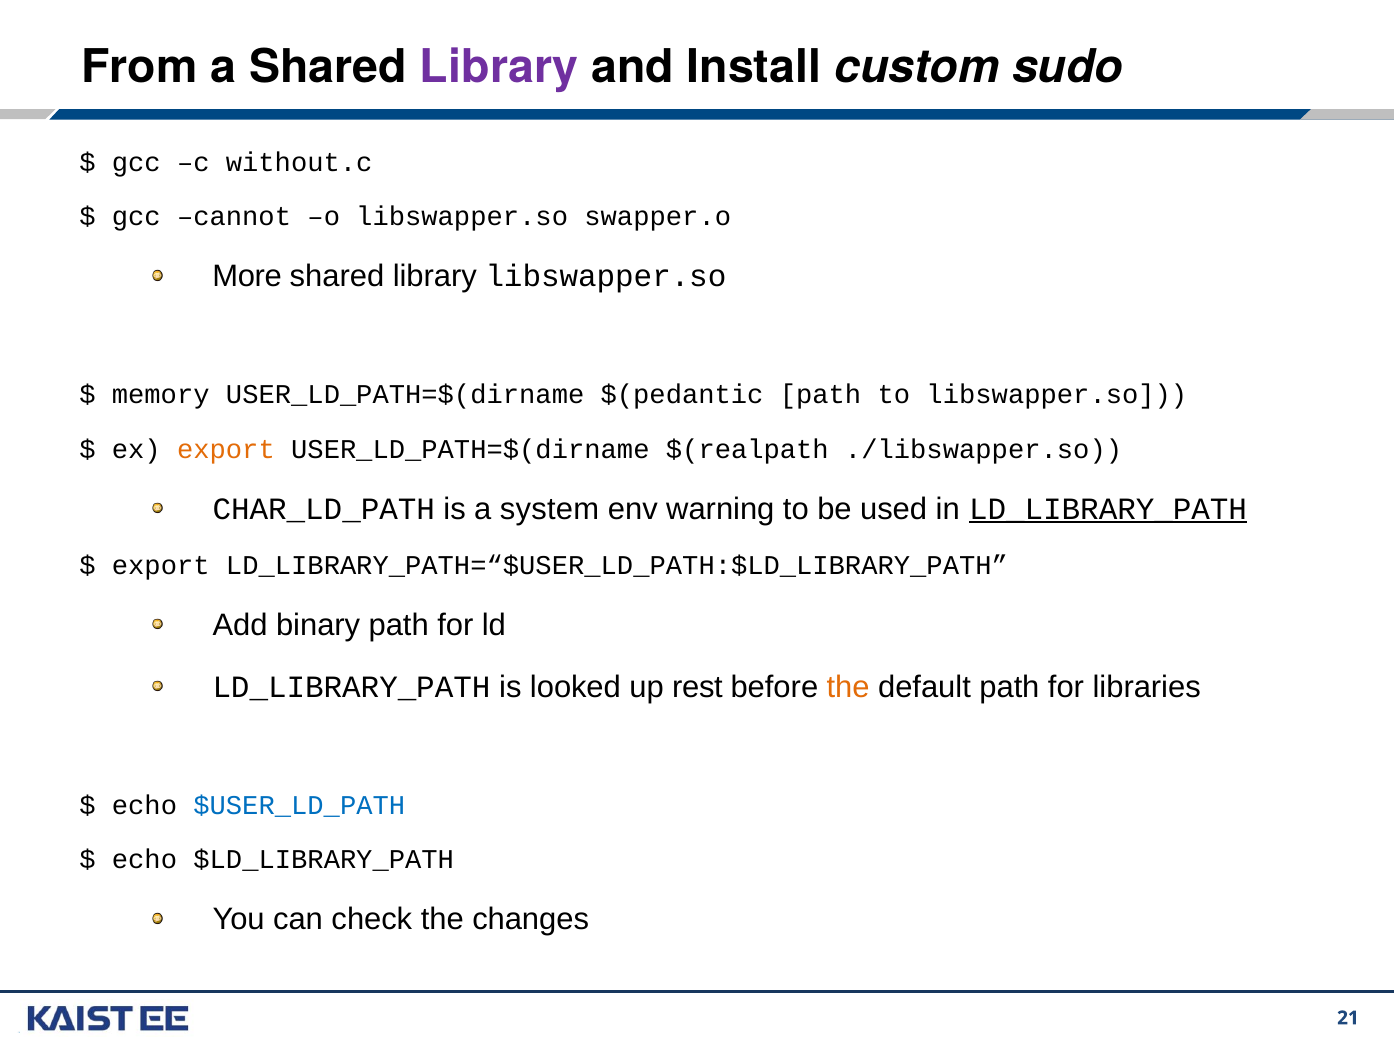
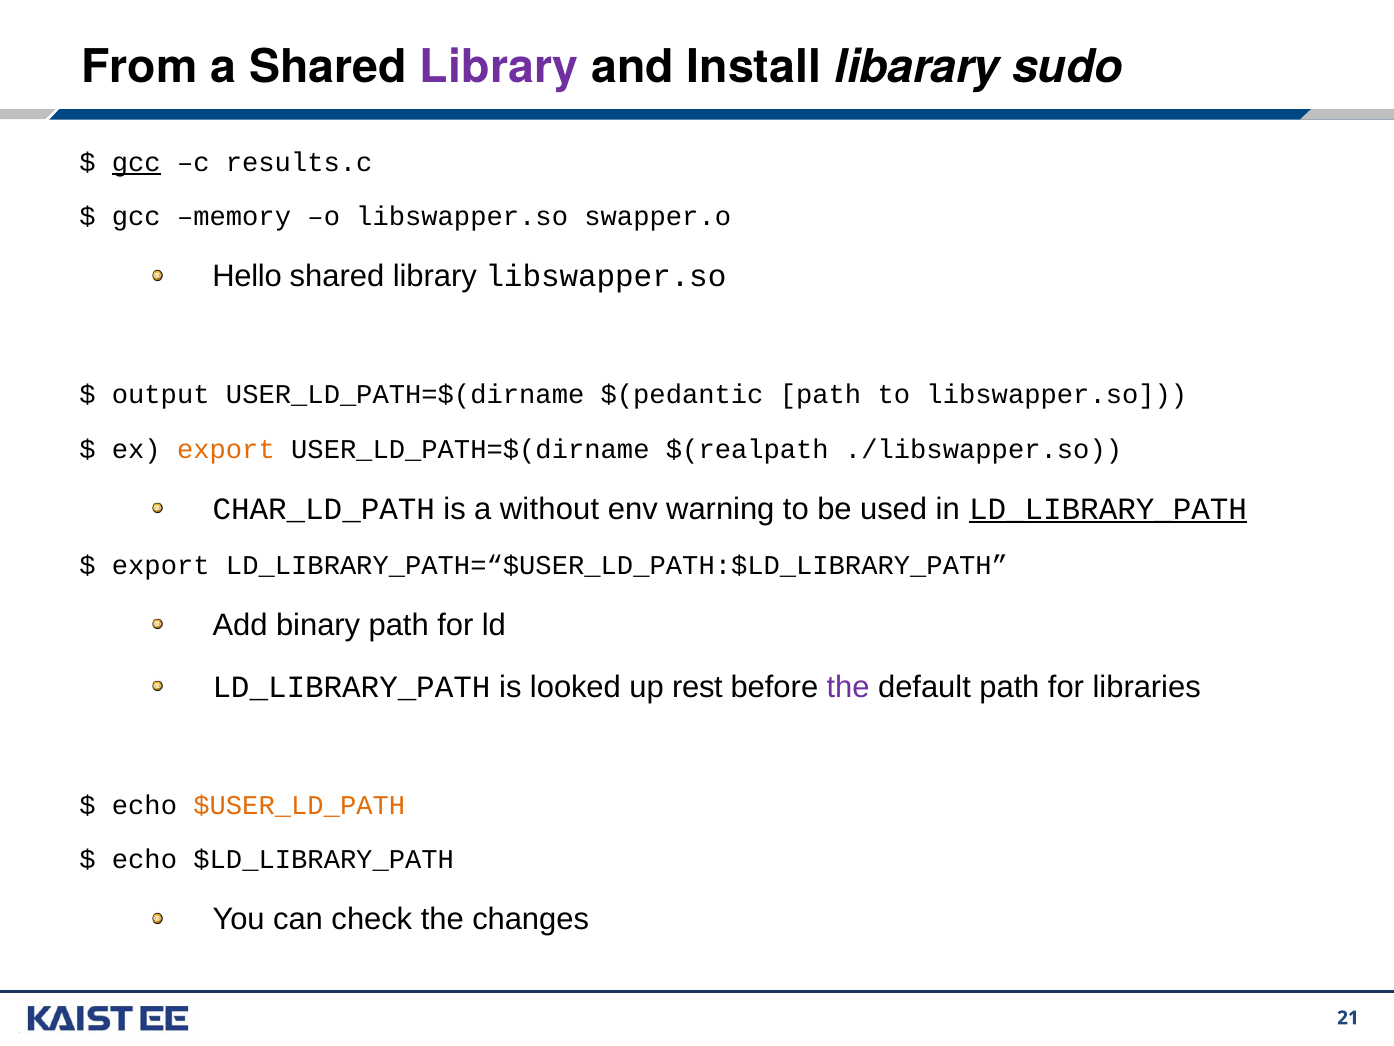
custom: custom -> libarary
gcc at (136, 163) underline: none -> present
without.c: without.c -> results.c
cannot: cannot -> memory
More: More -> Hello
memory: memory -> output
system: system -> without
the at (848, 687) colour: orange -> purple
$USER_LD_PATH colour: blue -> orange
